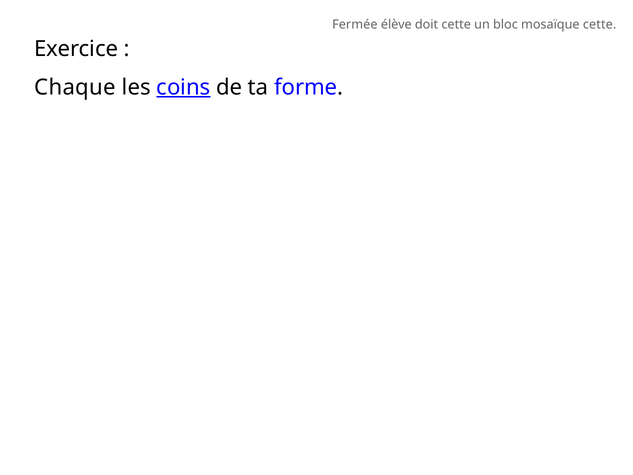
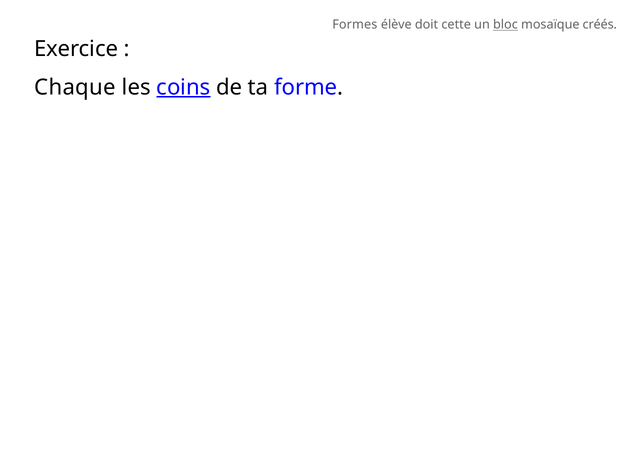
Fermée: Fermée -> Formes
bloc underline: none -> present
mosaïque cette: cette -> créés
